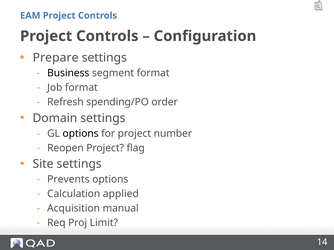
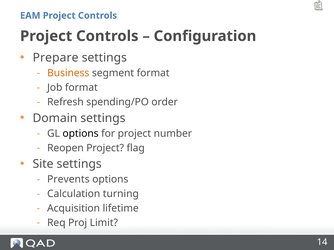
Business colour: black -> orange
applied: applied -> turning
manual: manual -> lifetime
